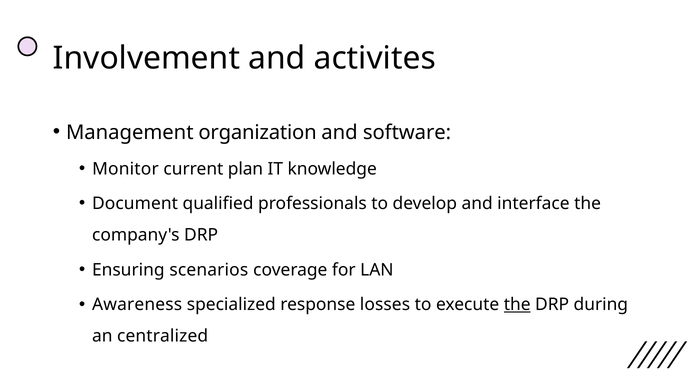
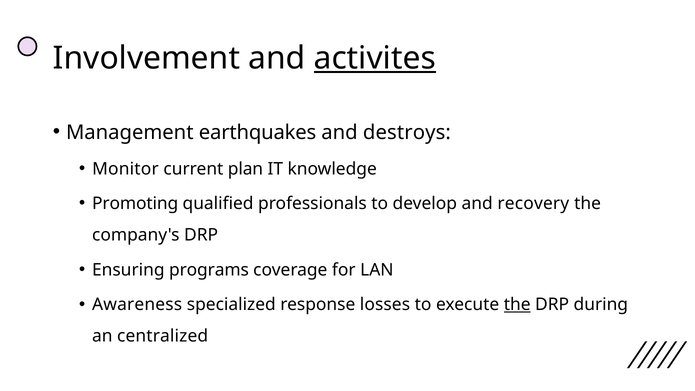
activites underline: none -> present
organization: organization -> earthquakes
software: software -> destroys
Document: Document -> Promoting
interface: interface -> recovery
scenarios: scenarios -> programs
